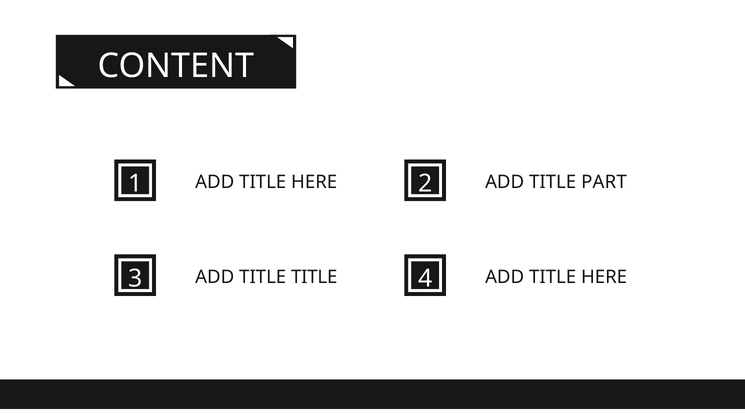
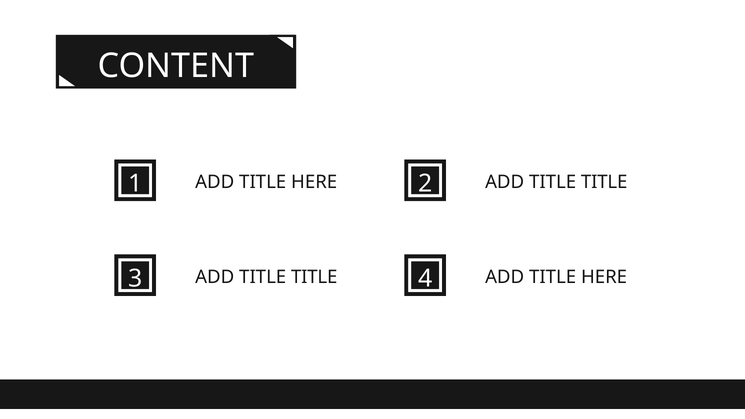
2 ADD TITLE PART: PART -> TITLE
